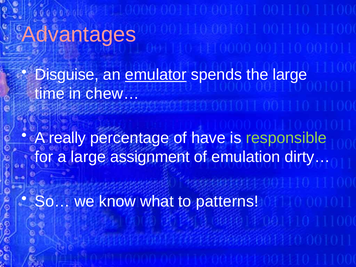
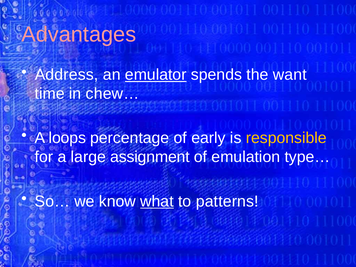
Disguise: Disguise -> Address
the large: large -> want
really: really -> loops
have: have -> early
responsible colour: light green -> yellow
dirty…: dirty… -> type…
what underline: none -> present
